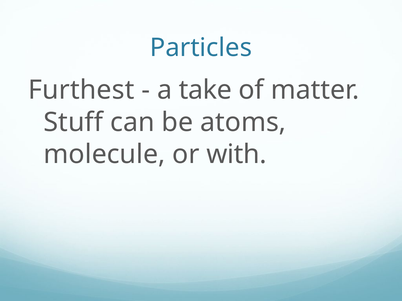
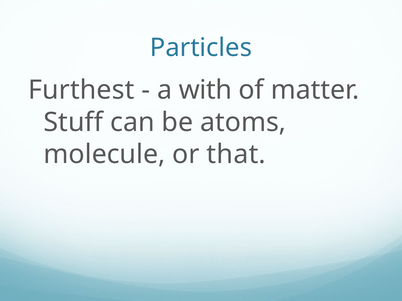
take: take -> with
with: with -> that
